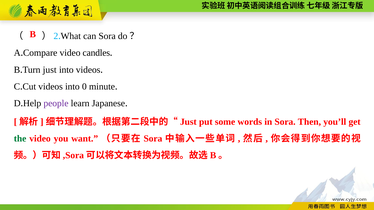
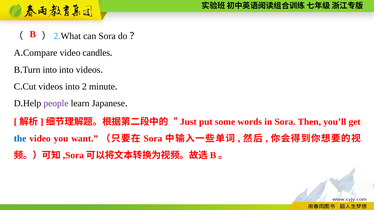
just at (50, 70): just -> into
0: 0 -> 2
the colour: green -> blue
